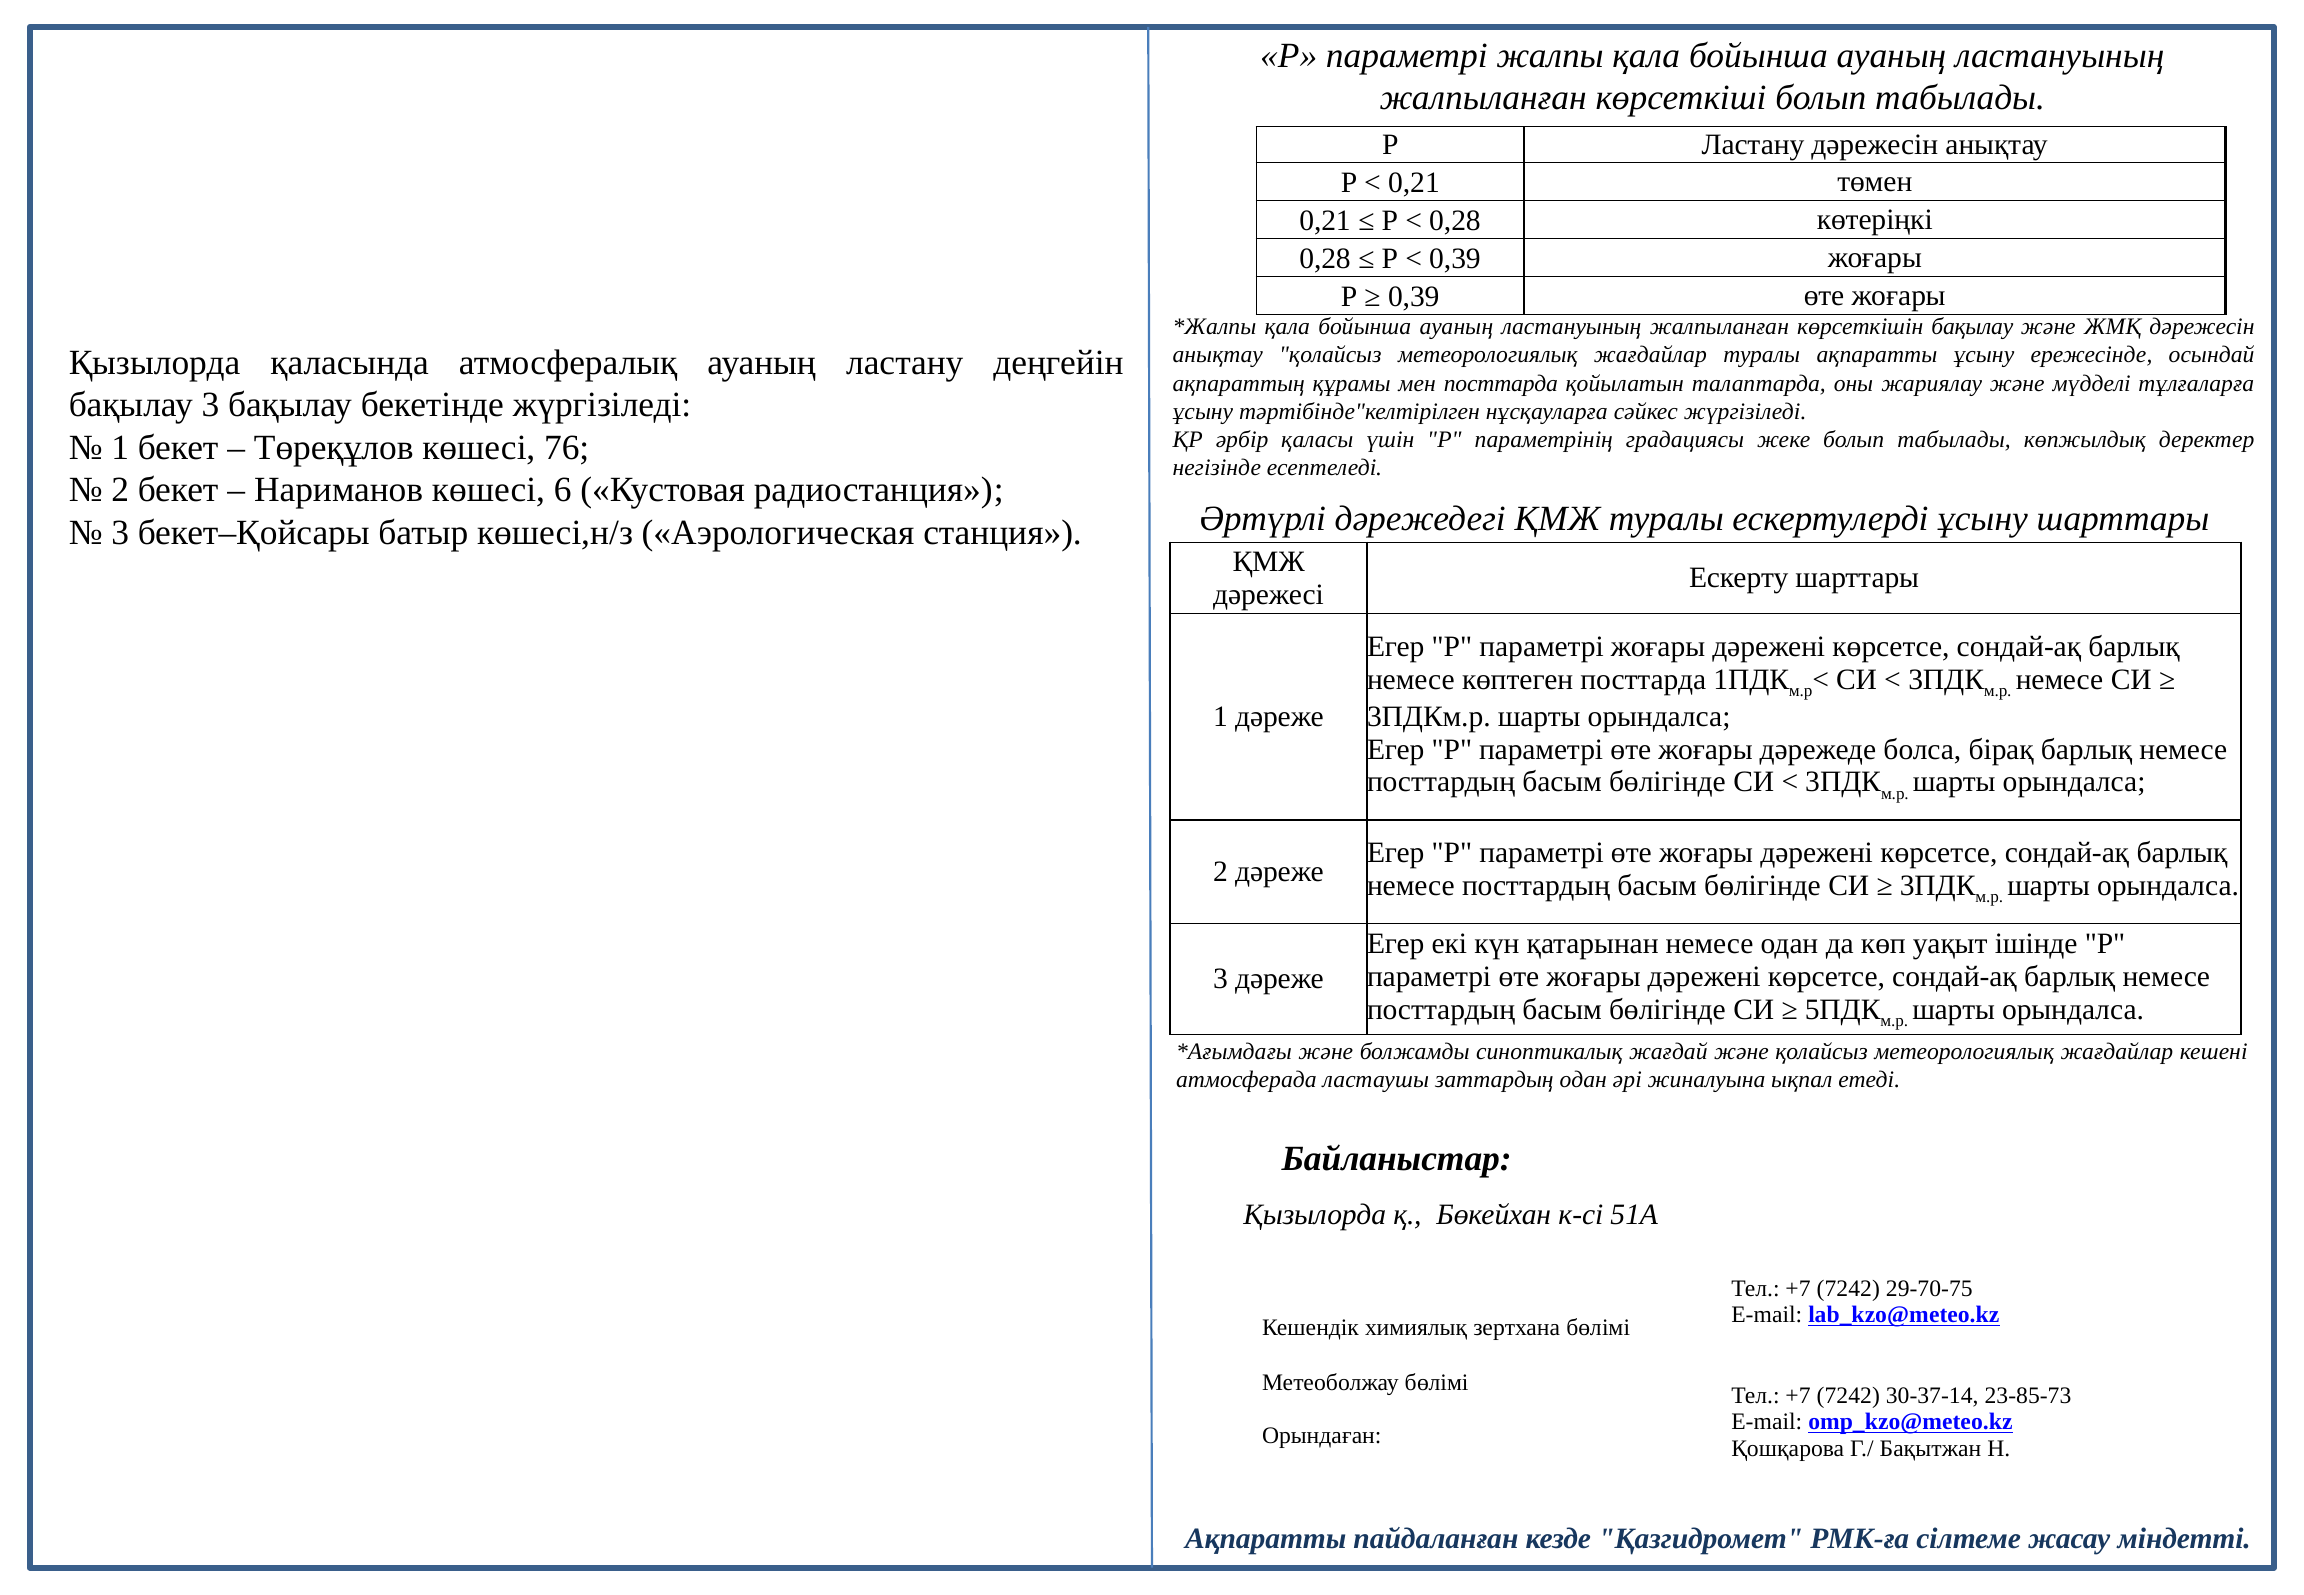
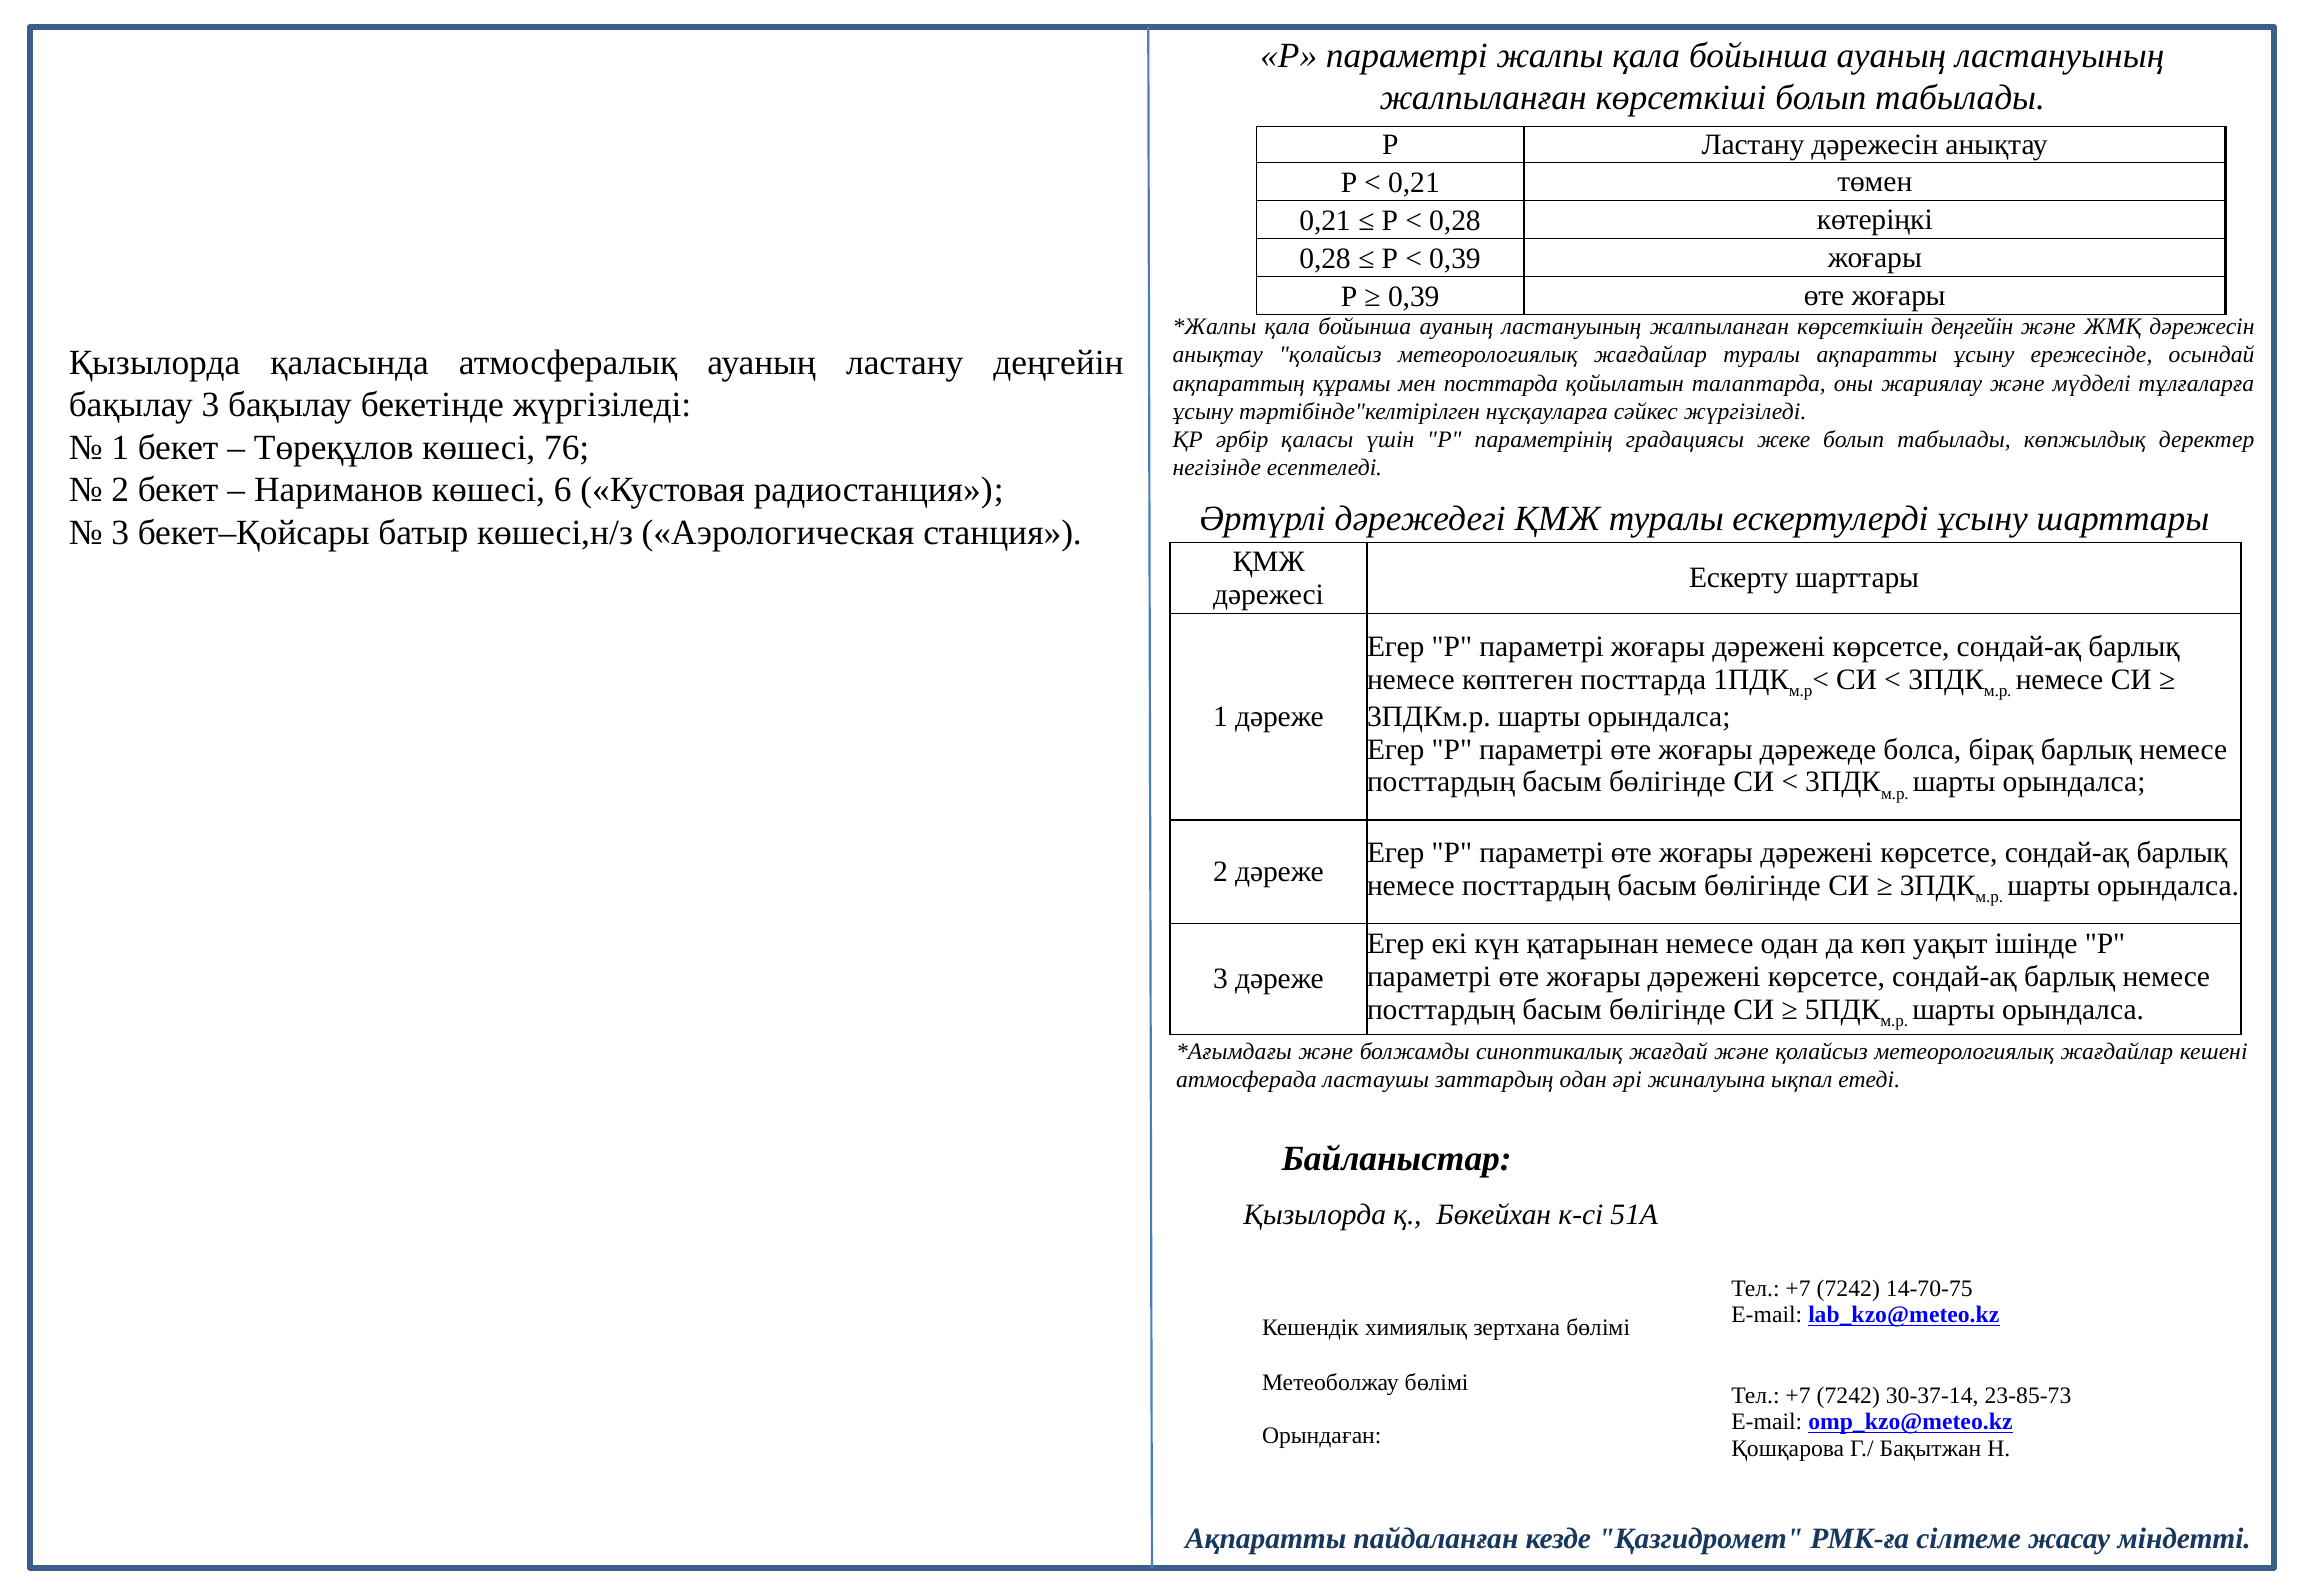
көрсеткішін бақылау: бақылау -> деңгейін
29-70-75: 29-70-75 -> 14-70-75
